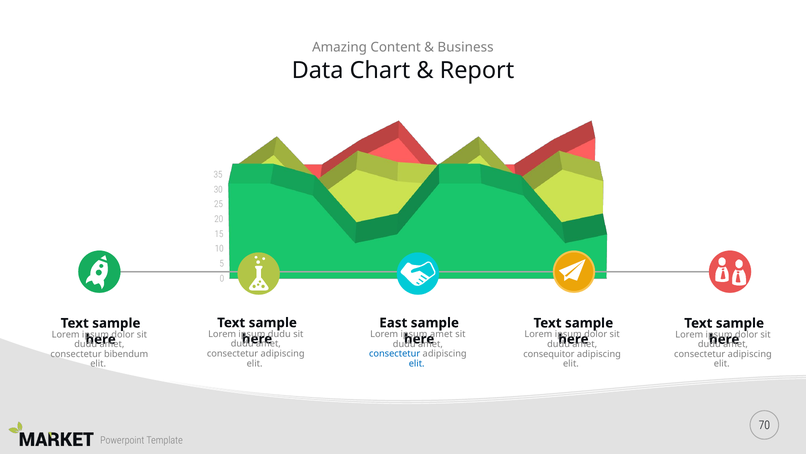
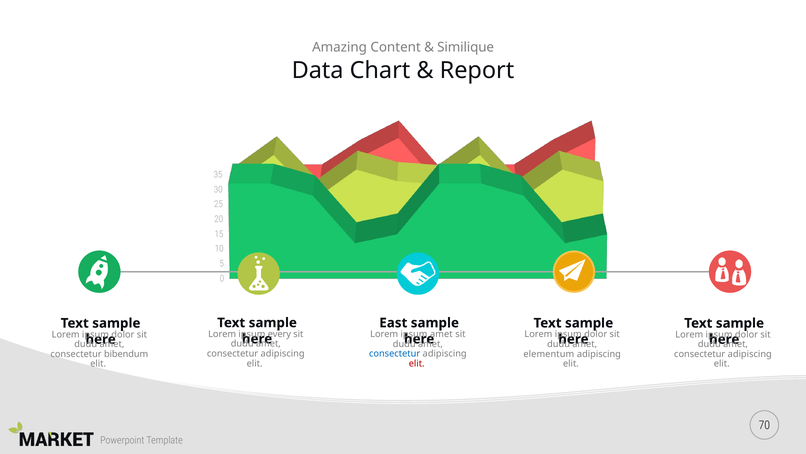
Business: Business -> Similique
dudu at (279, 334): dudu -> every
consequitor: consequitor -> elementum
elit at (417, 363) colour: blue -> red
